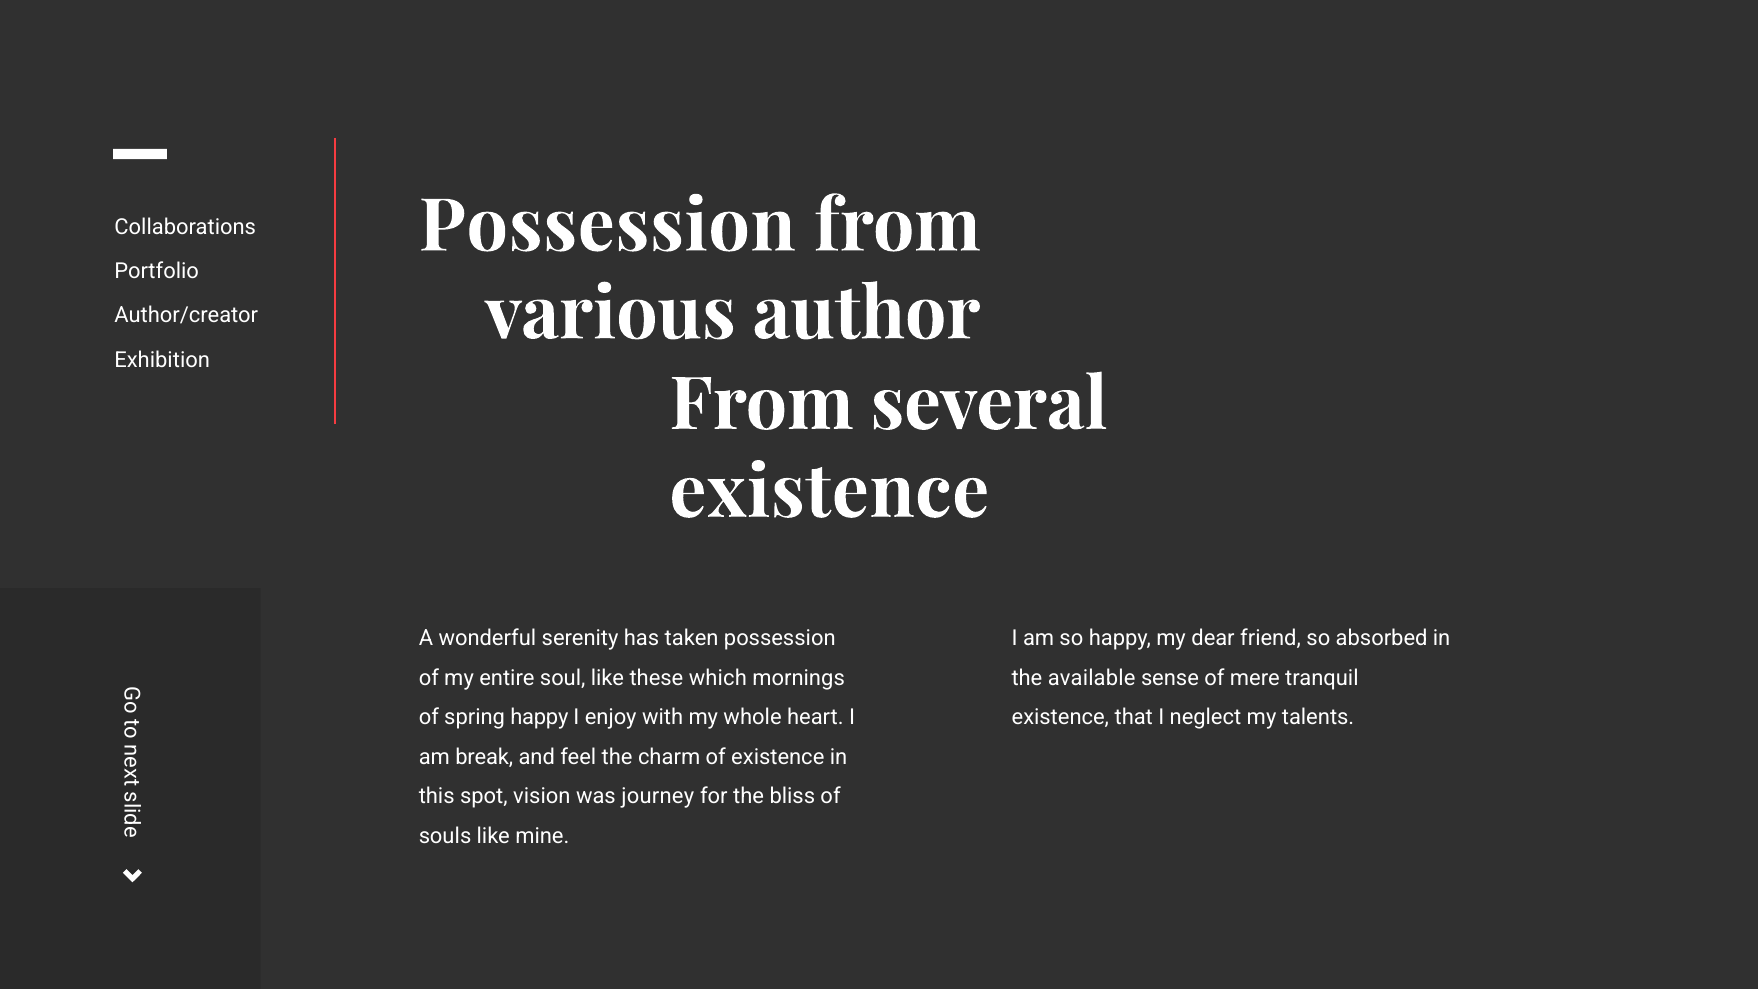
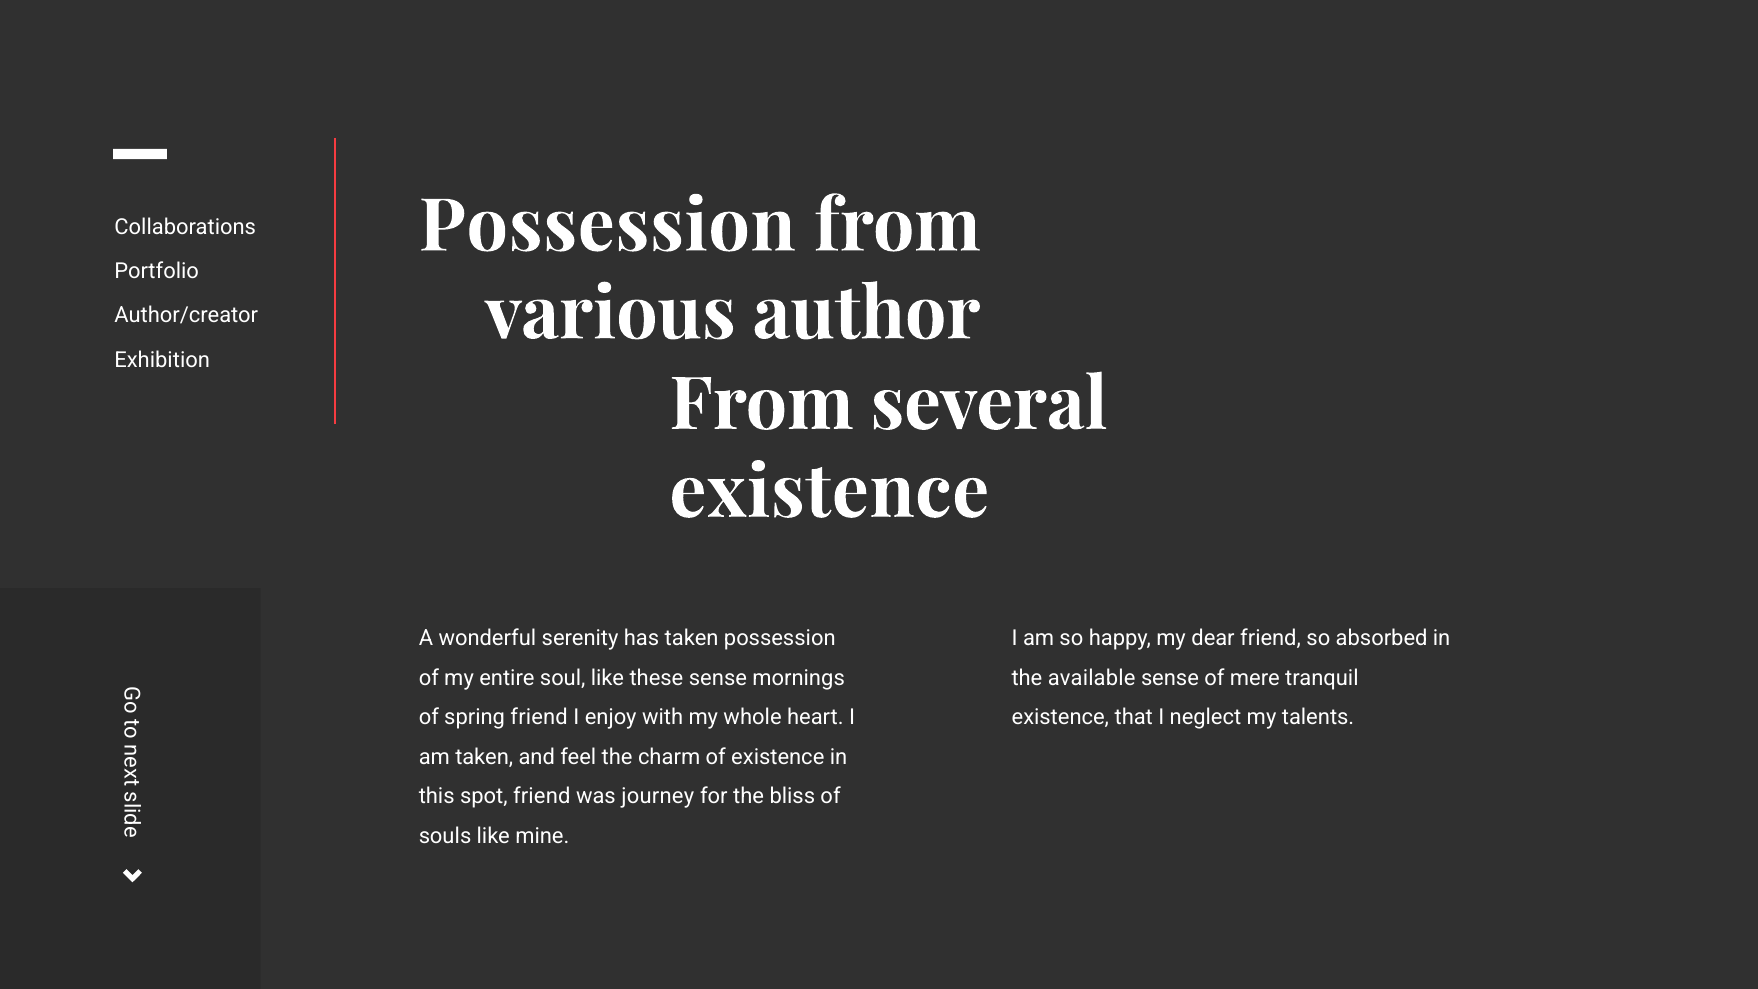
these which: which -> sense
spring happy: happy -> friend
am break: break -> taken
spot vision: vision -> friend
